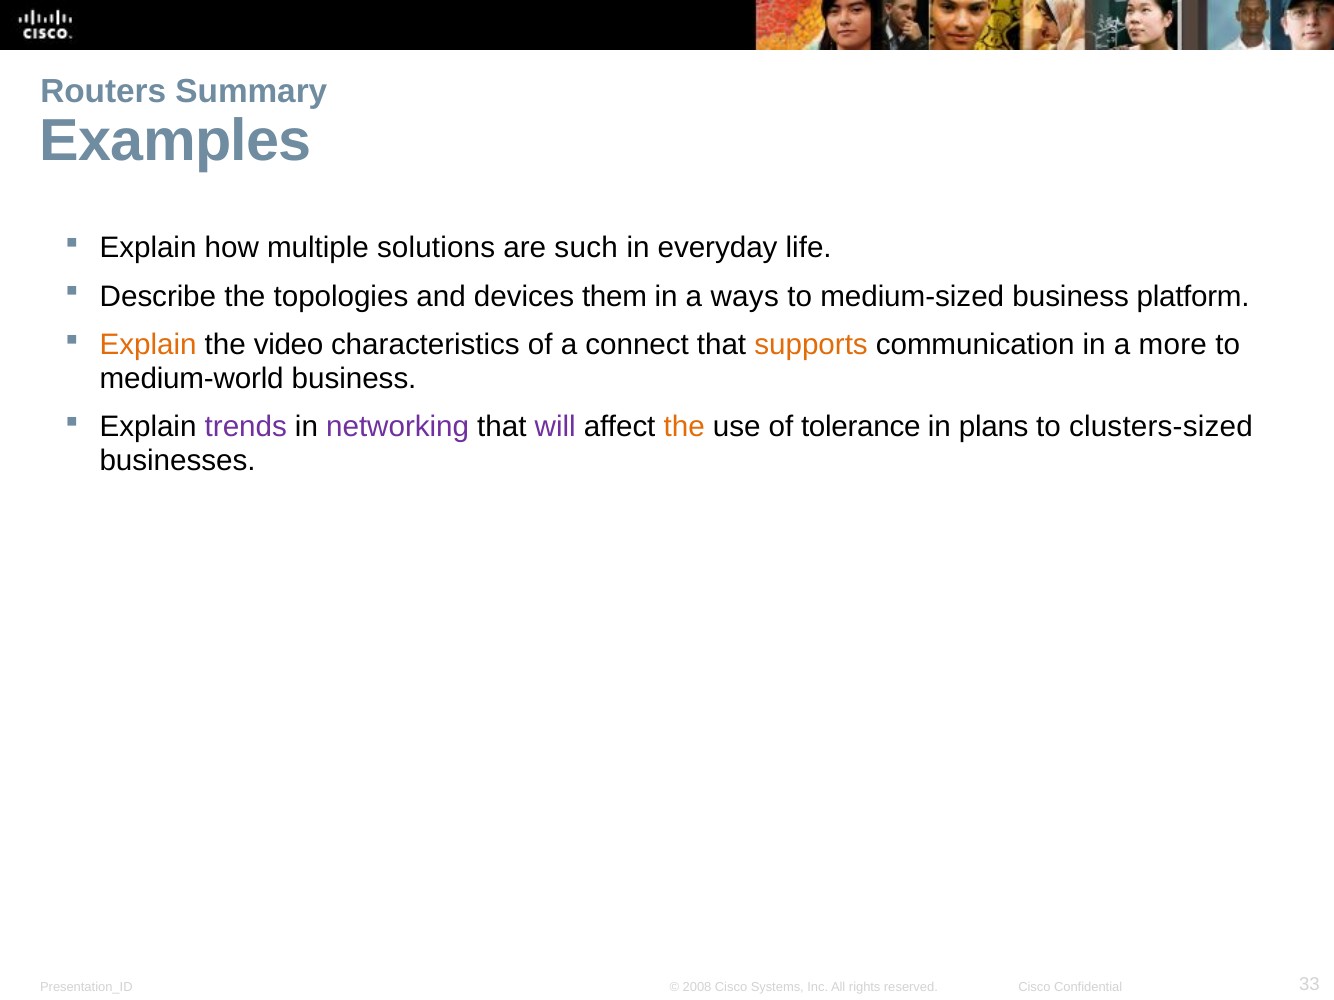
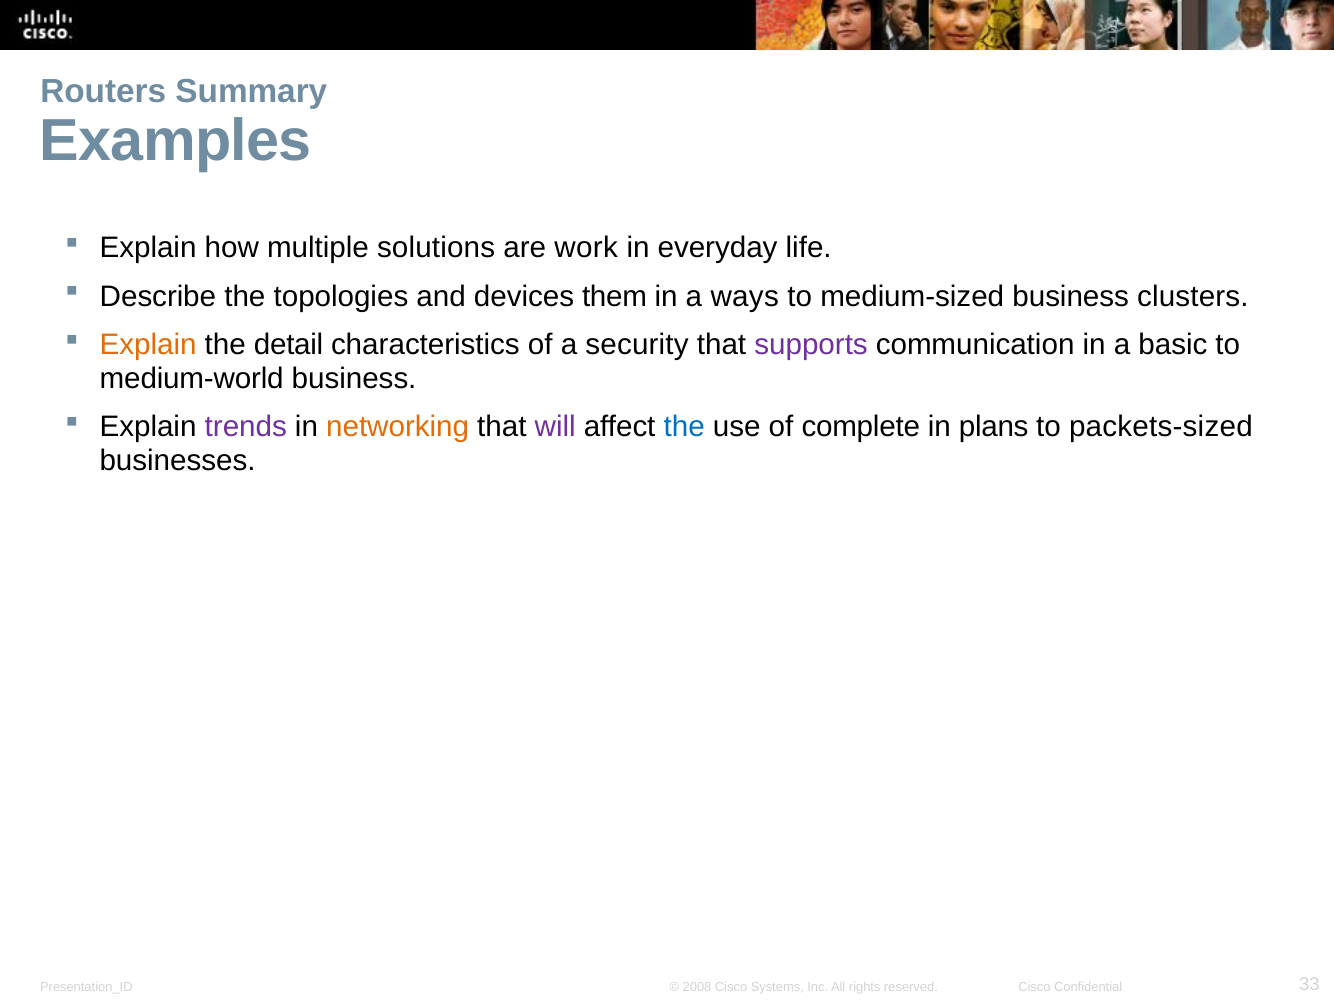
such: such -> work
platform: platform -> clusters
video: video -> detail
connect: connect -> security
supports colour: orange -> purple
more: more -> basic
networking colour: purple -> orange
the at (684, 427) colour: orange -> blue
tolerance: tolerance -> complete
clusters-sized: clusters-sized -> packets-sized
